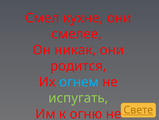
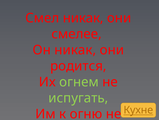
Смел кухне: кухне -> никак
огнем colour: light blue -> light green
Свете: Свете -> Кухне
